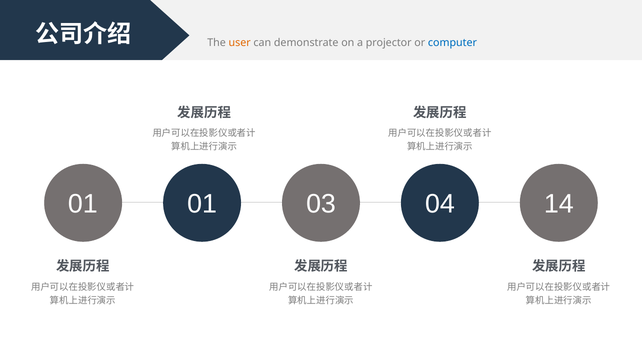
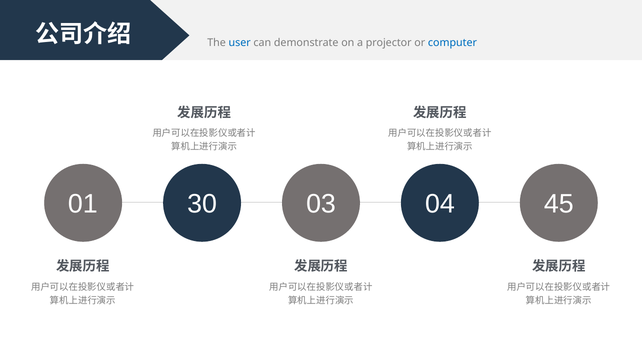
user colour: orange -> blue
01 01: 01 -> 30
14: 14 -> 45
